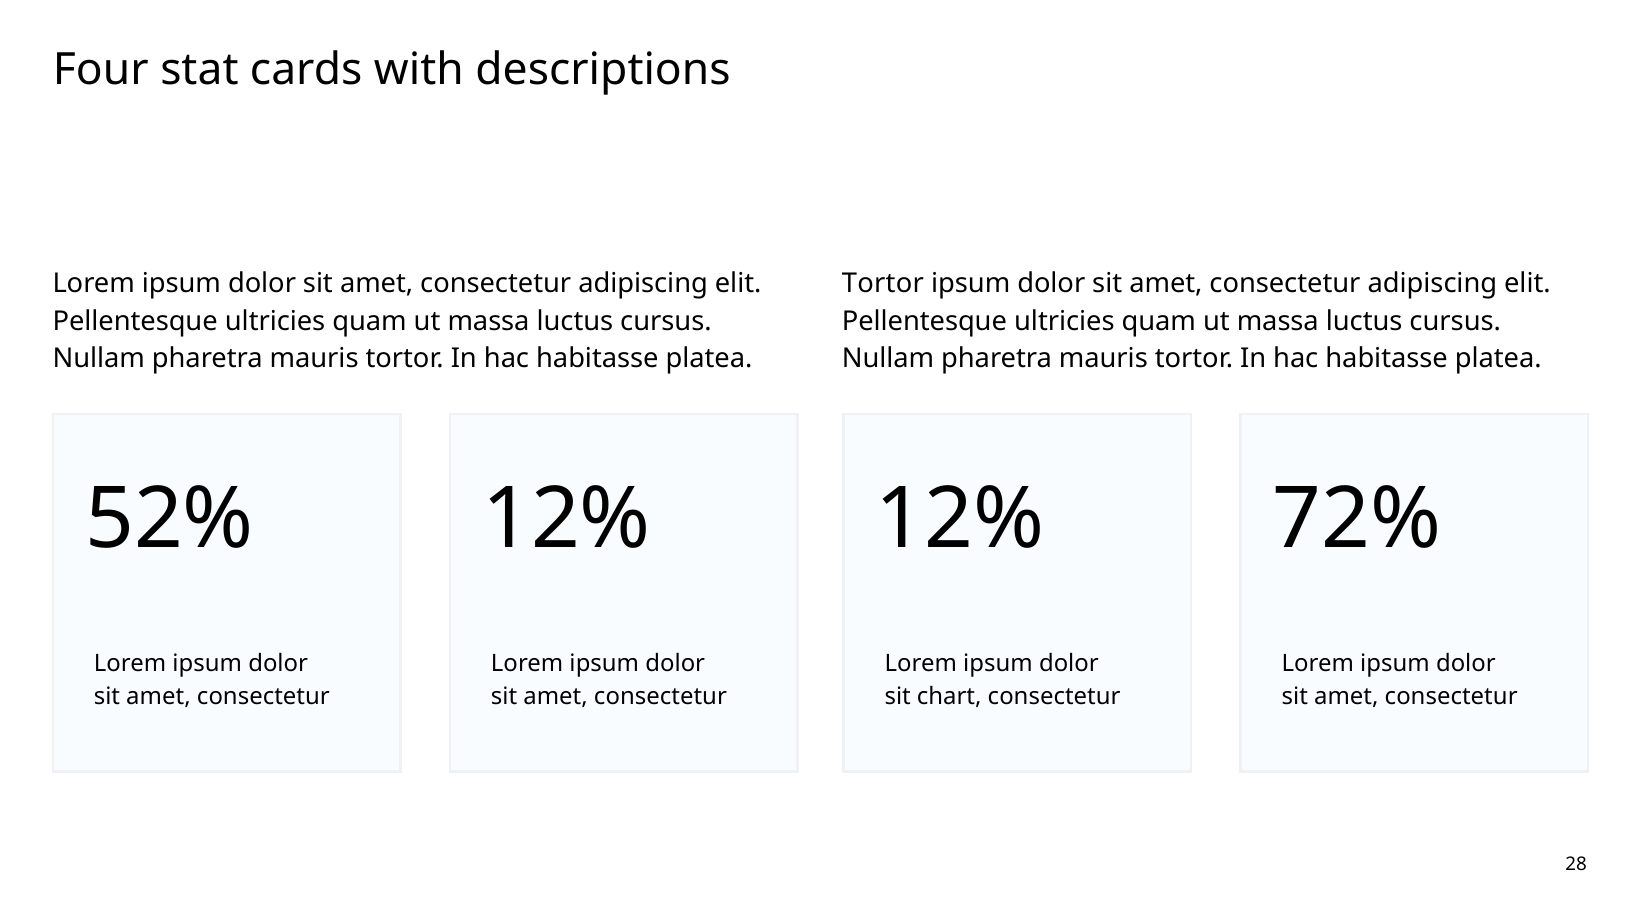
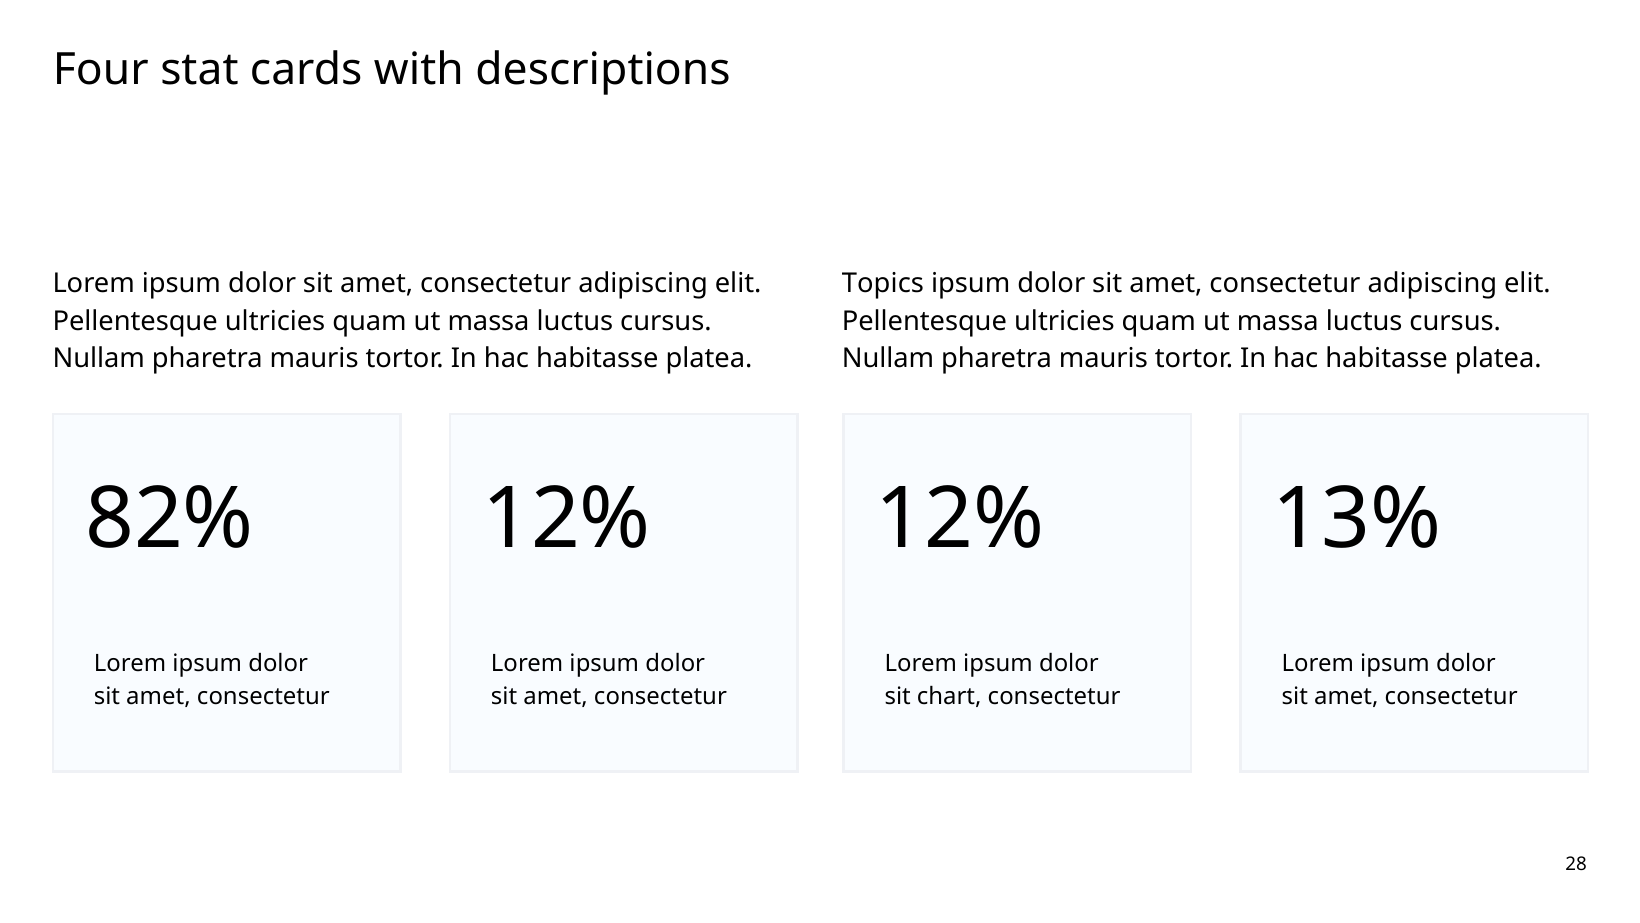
Tortor at (883, 284): Tortor -> Topics
52%: 52% -> 82%
72%: 72% -> 13%
